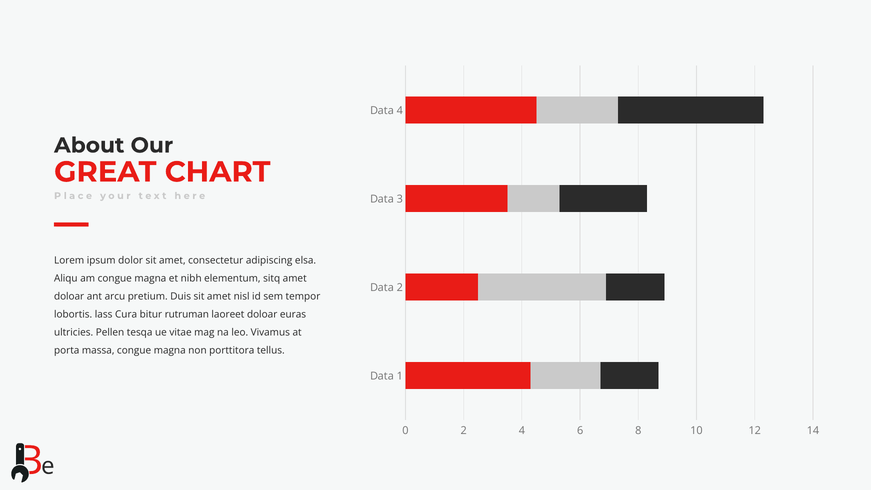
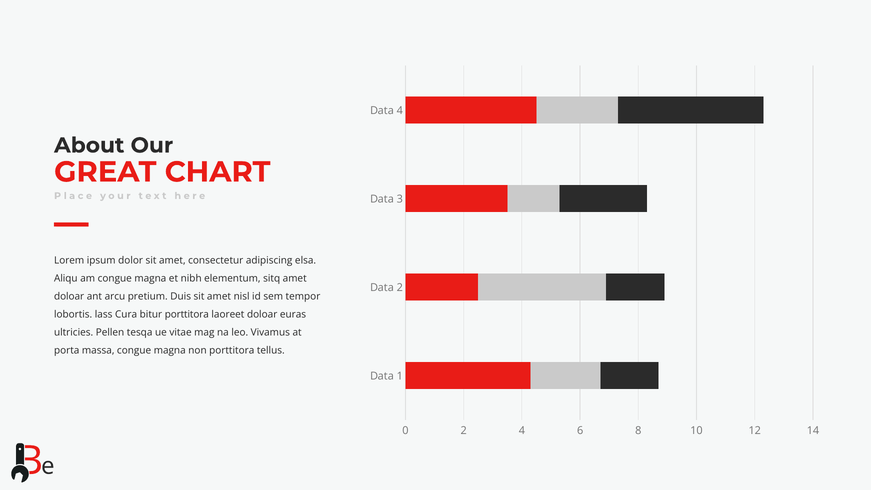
bitur rutruman: rutruman -> porttitora
